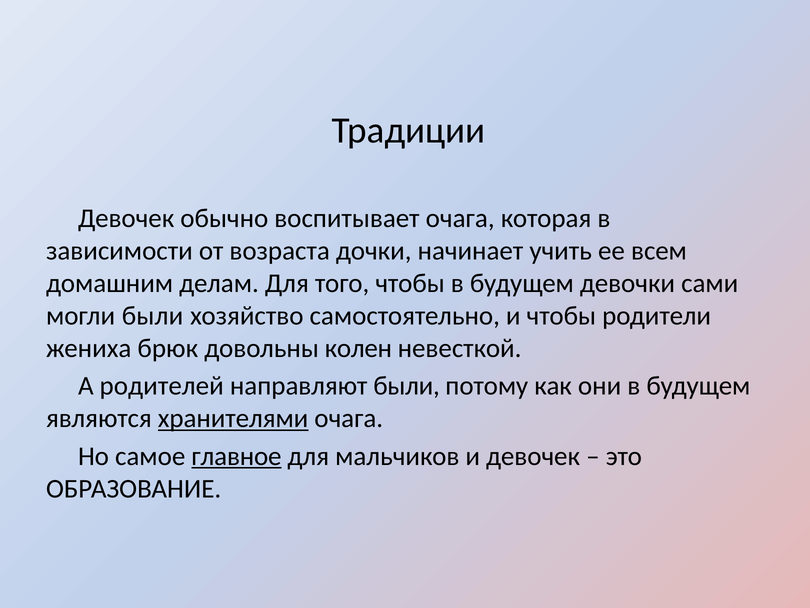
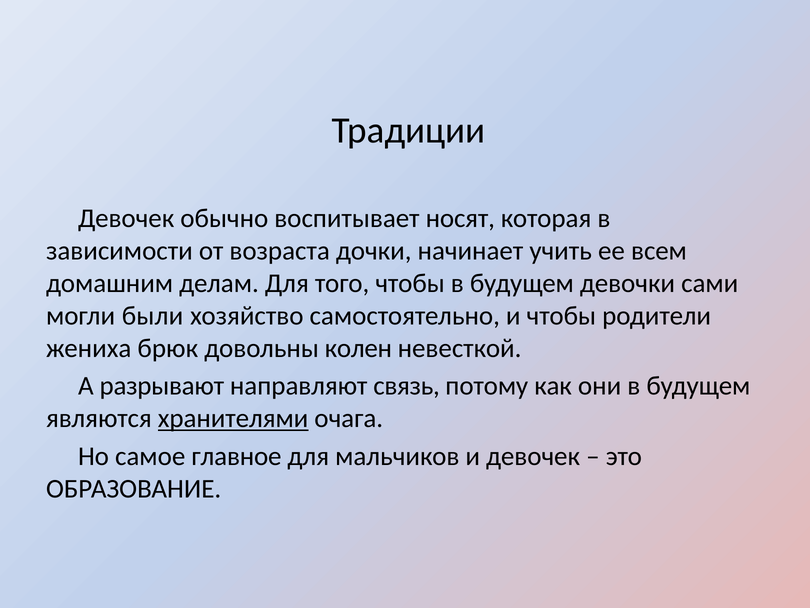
воспитывает очага: очага -> носят
родителей: родителей -> разрывают
направляют были: были -> связь
главное underline: present -> none
